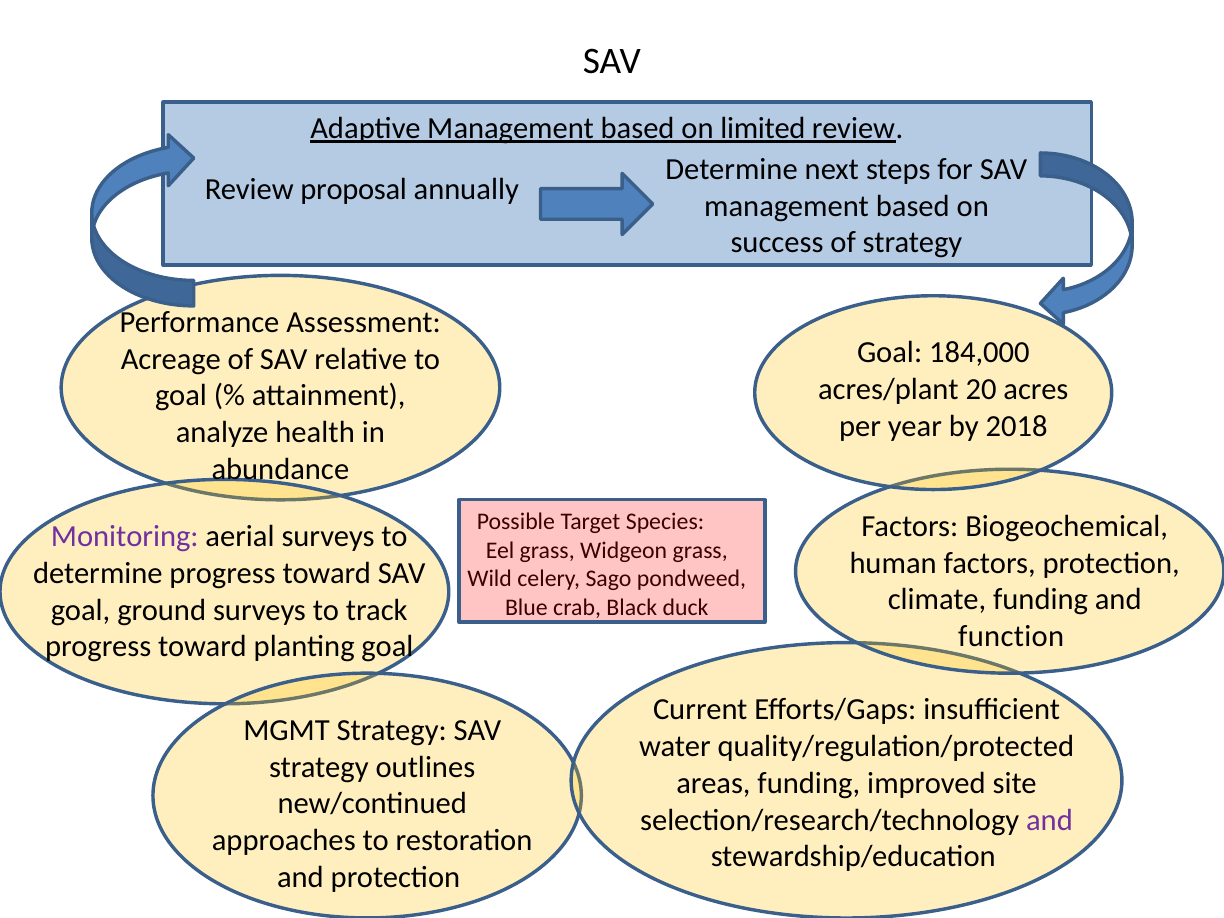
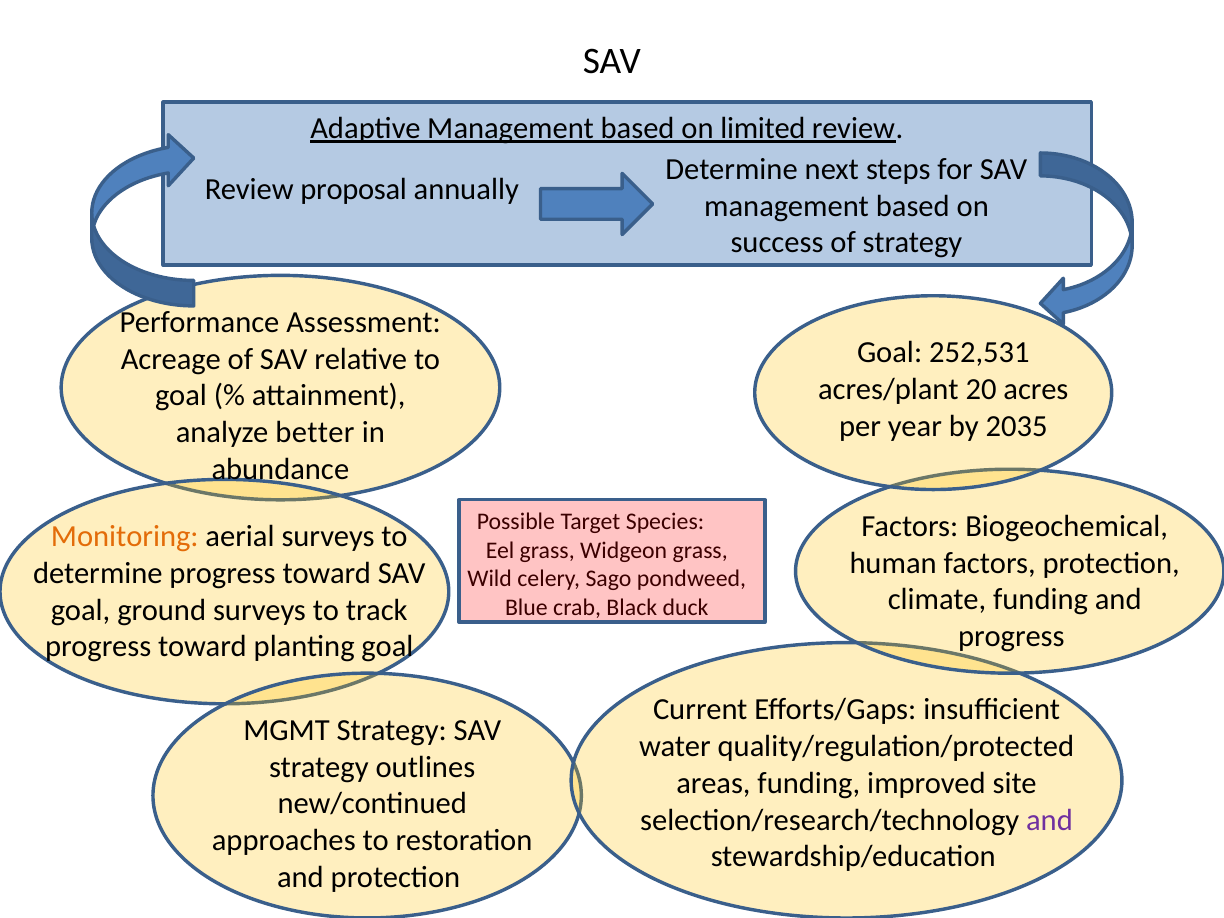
184,000: 184,000 -> 252,531
2018: 2018 -> 2035
health: health -> better
Monitoring colour: purple -> orange
function at (1011, 636): function -> progress
